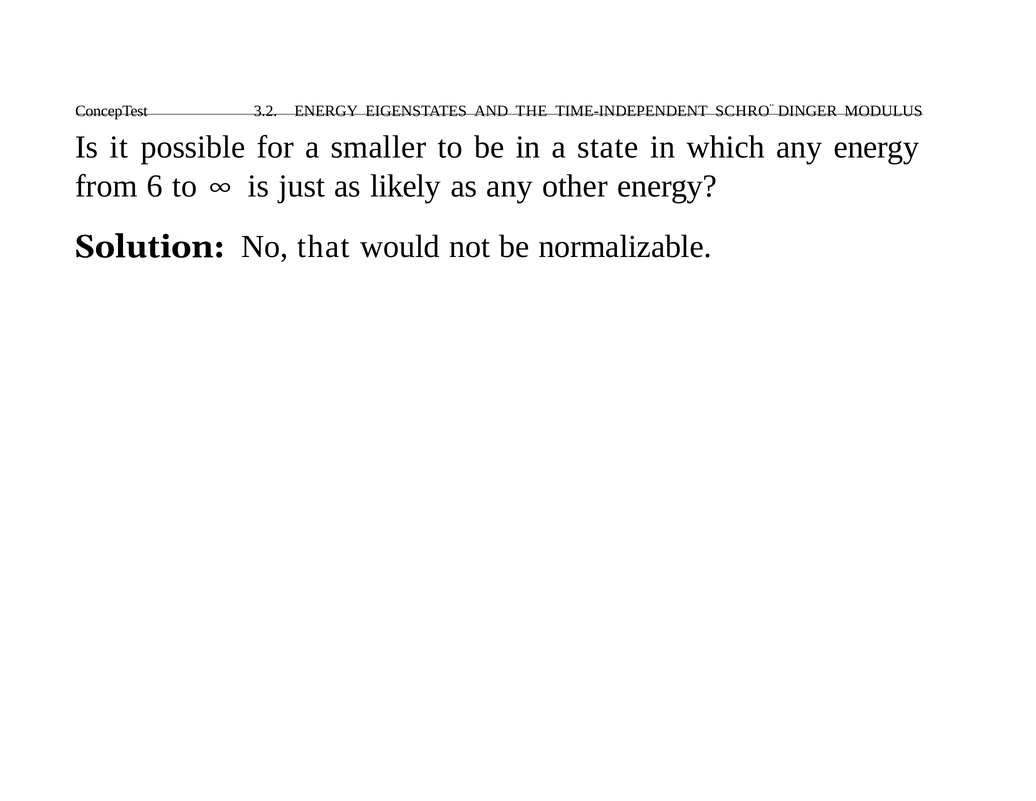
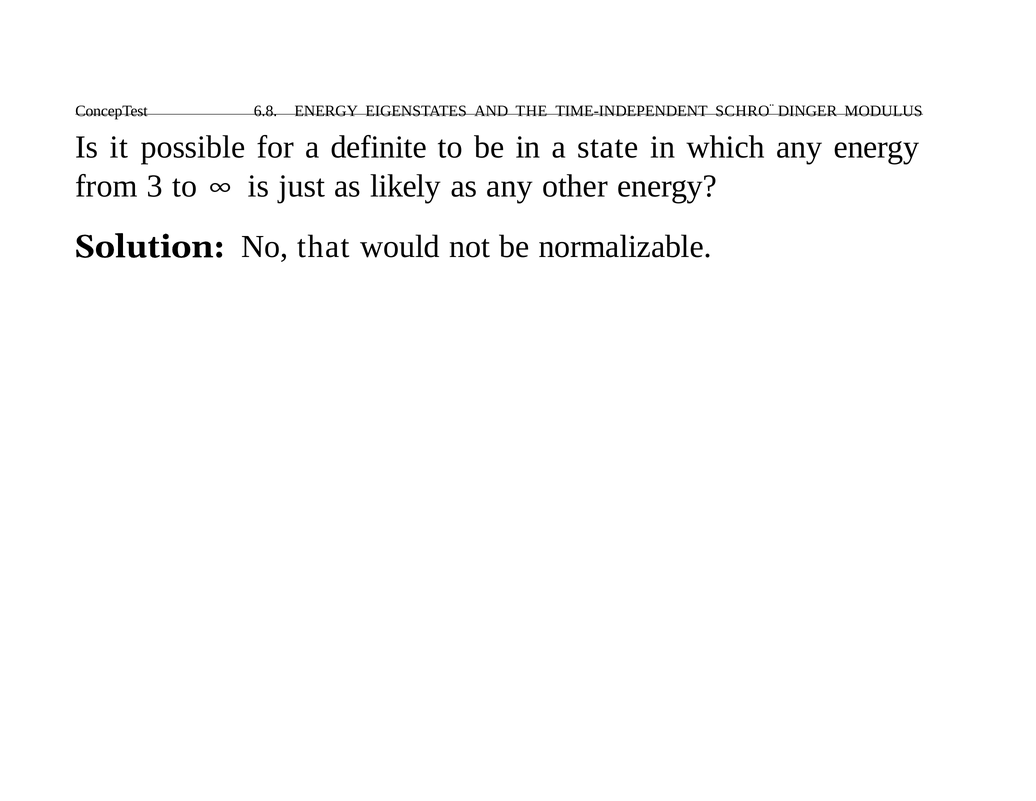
3.2: 3.2 -> 6.8
smaller: smaller -> definite
6: 6 -> 3
